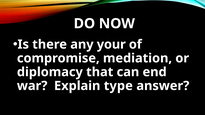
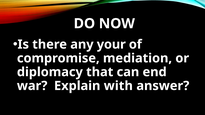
type: type -> with
